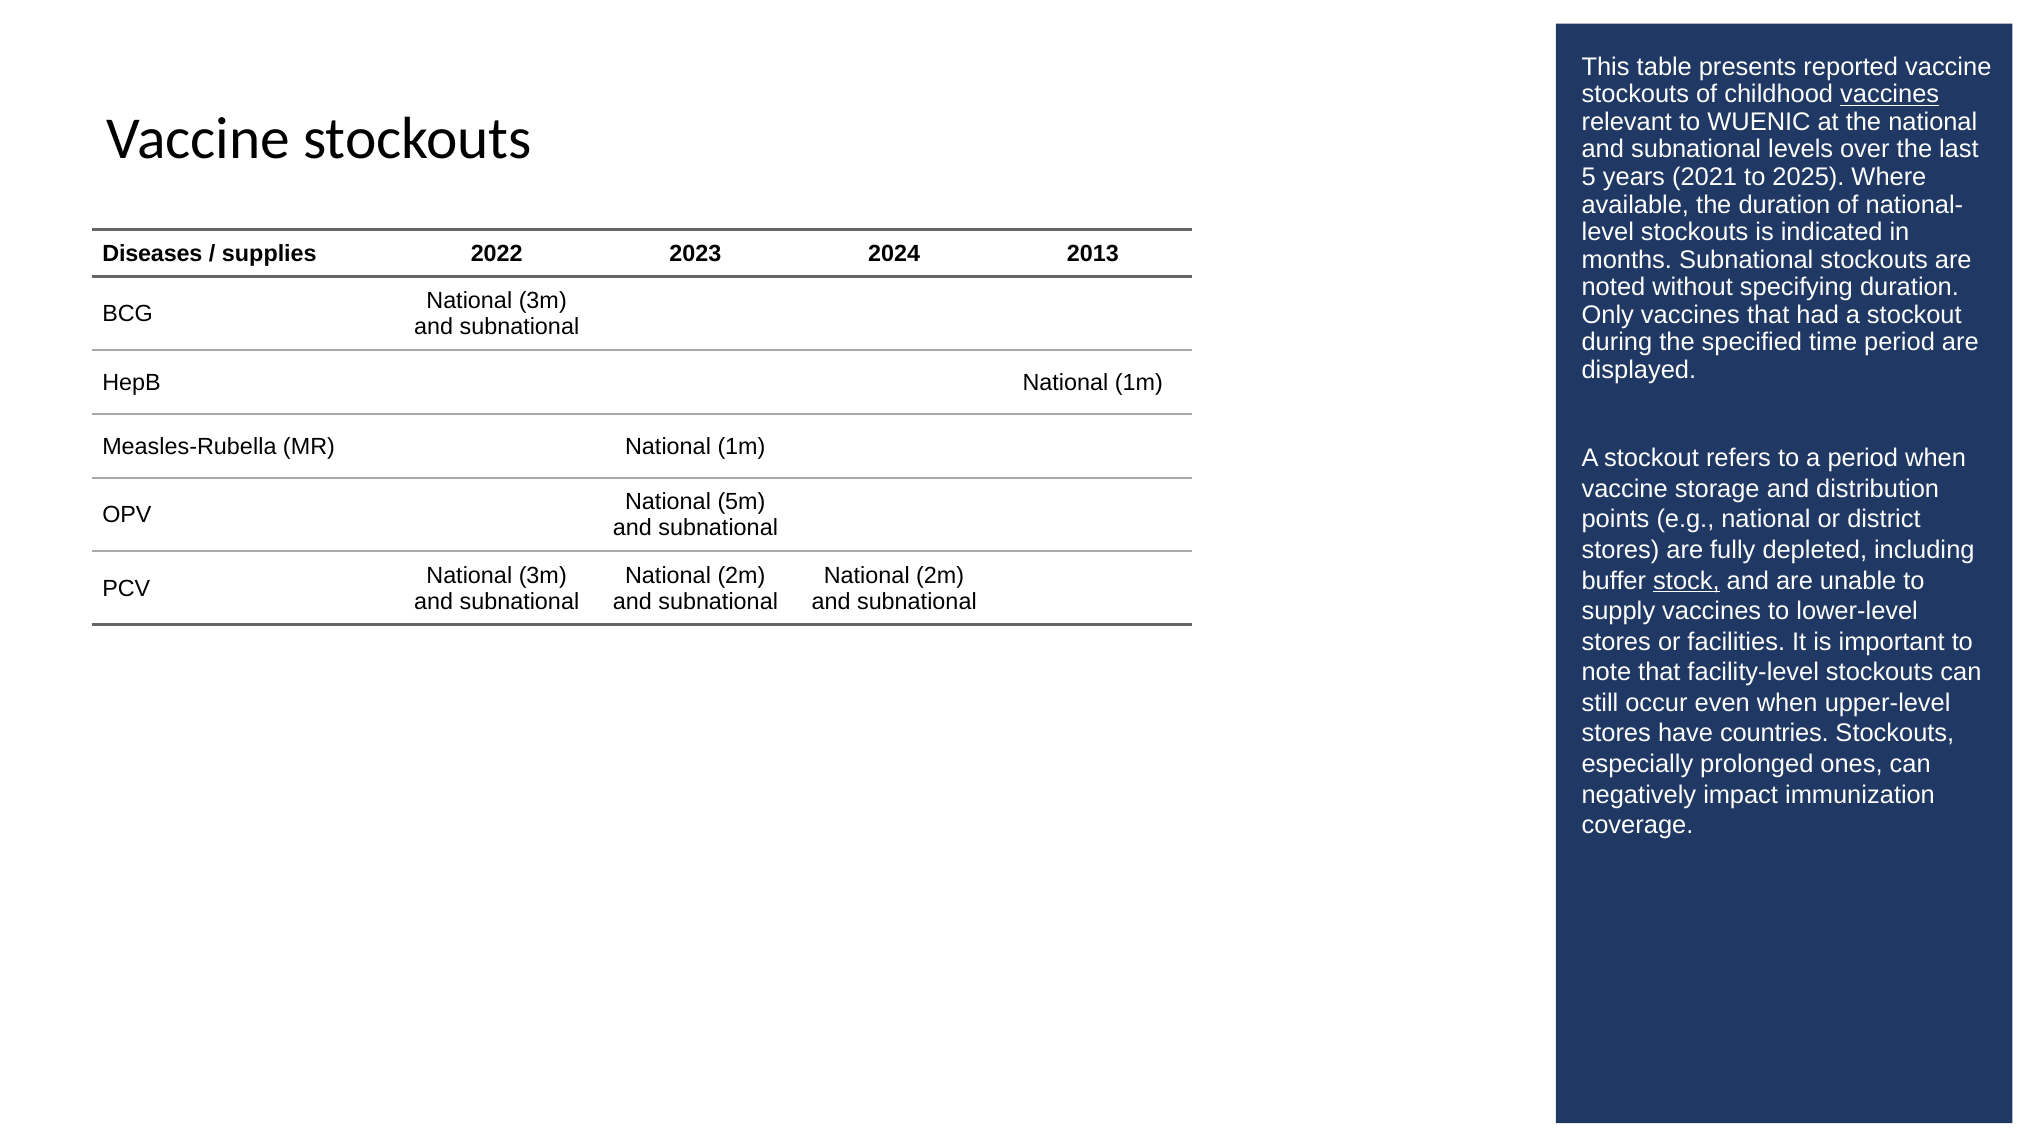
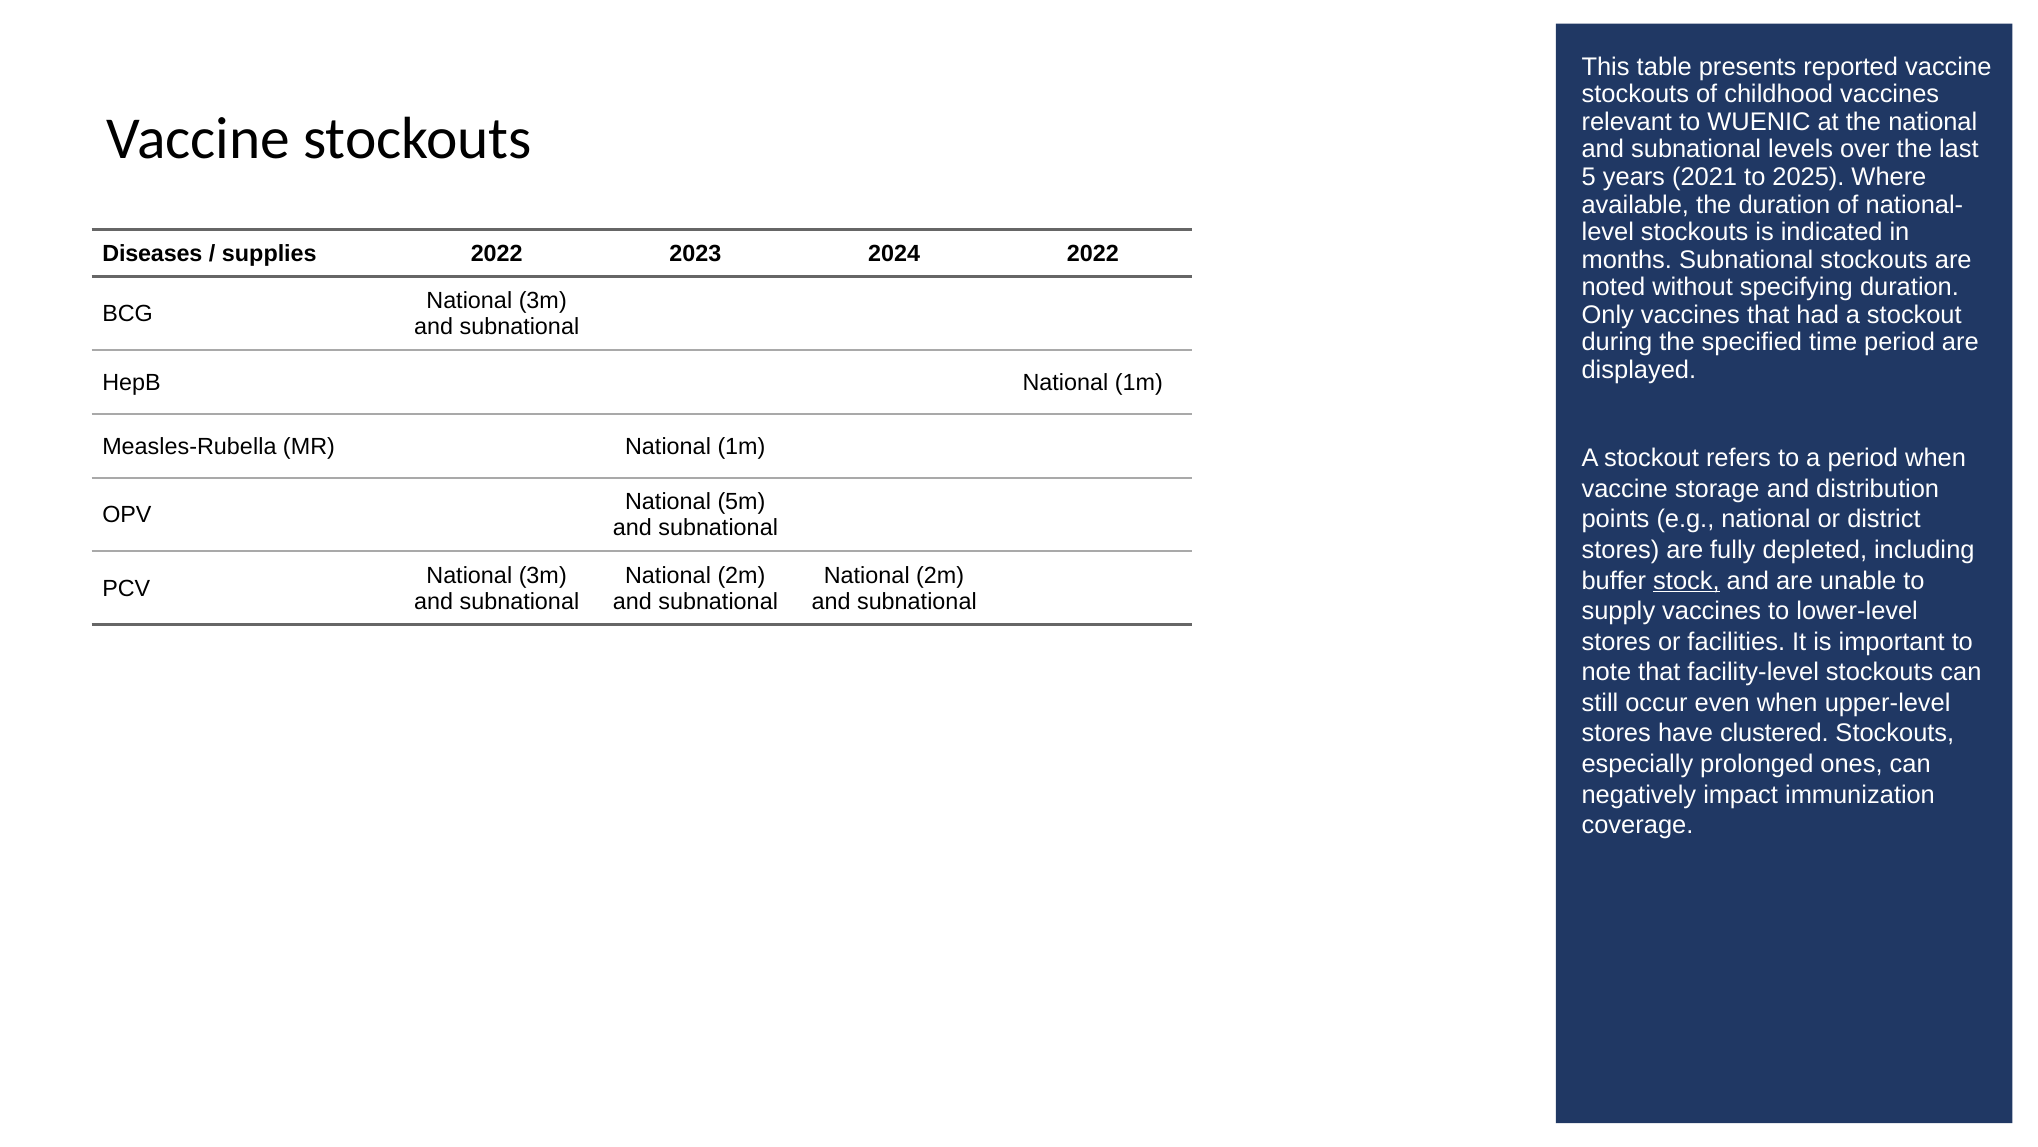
vaccines at (1890, 95) underline: present -> none
2024 2013: 2013 -> 2022
countries: countries -> clustered
